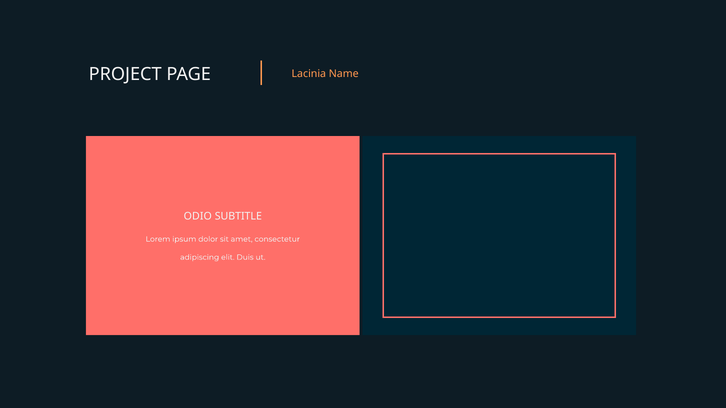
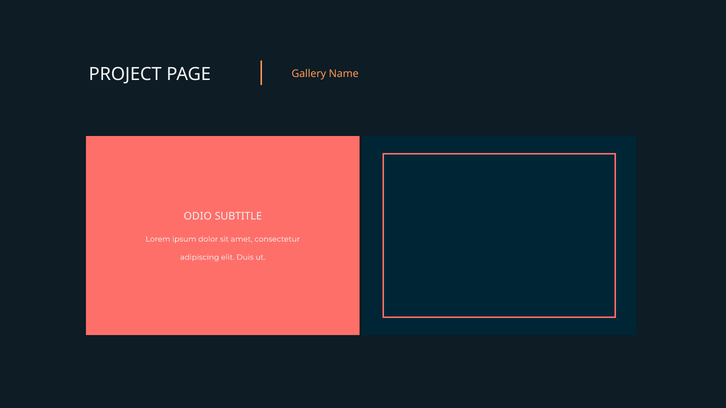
Lacinia: Lacinia -> Gallery
